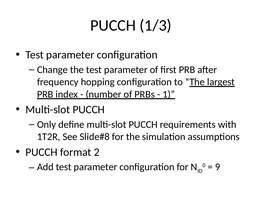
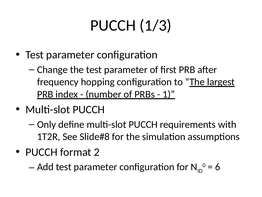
9: 9 -> 6
